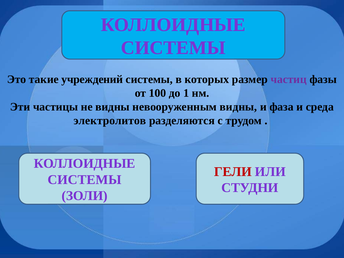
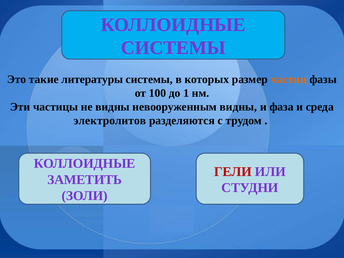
учреждений: учреждений -> литературы
частиц colour: purple -> orange
СИСТЕМЫ at (85, 180): СИСТЕМЫ -> ЗАМЕТИТЬ
